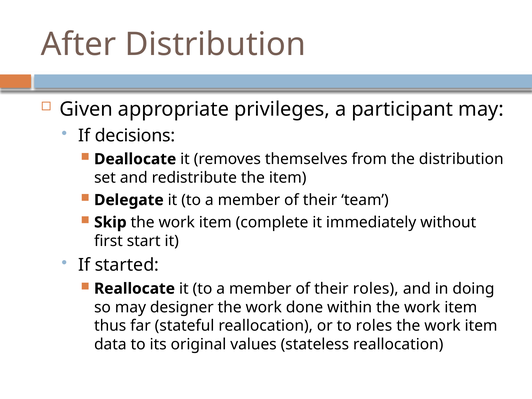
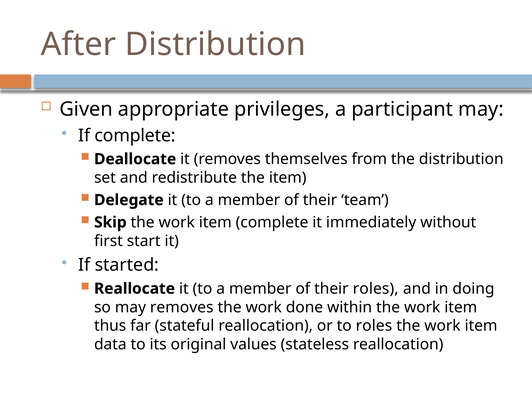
If decisions: decisions -> complete
may designer: designer -> removes
